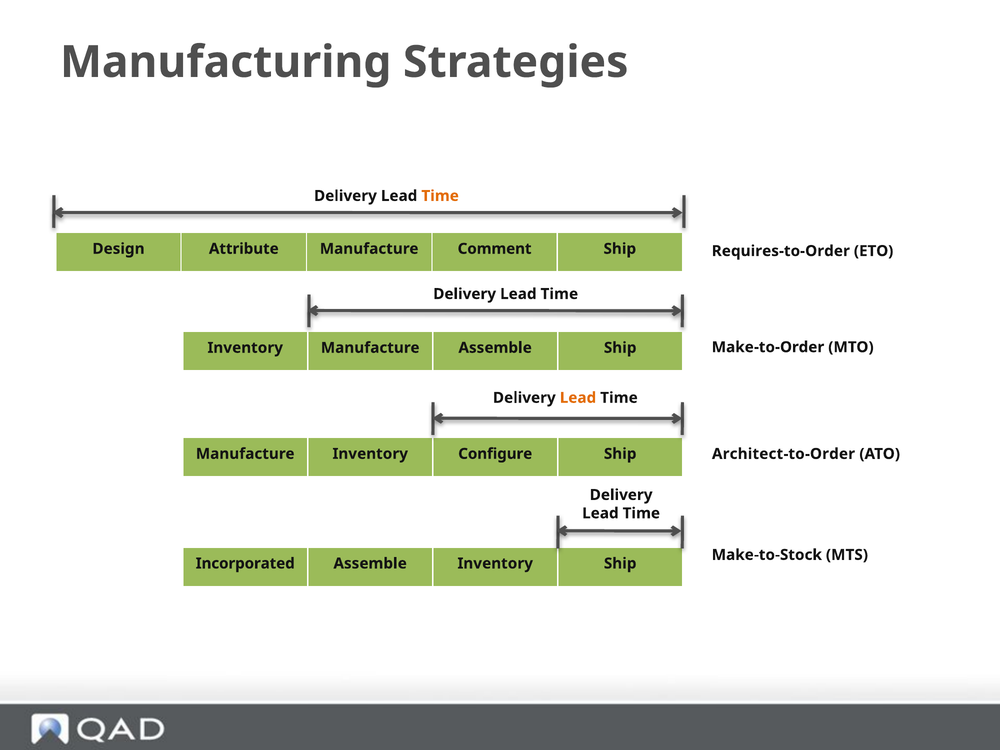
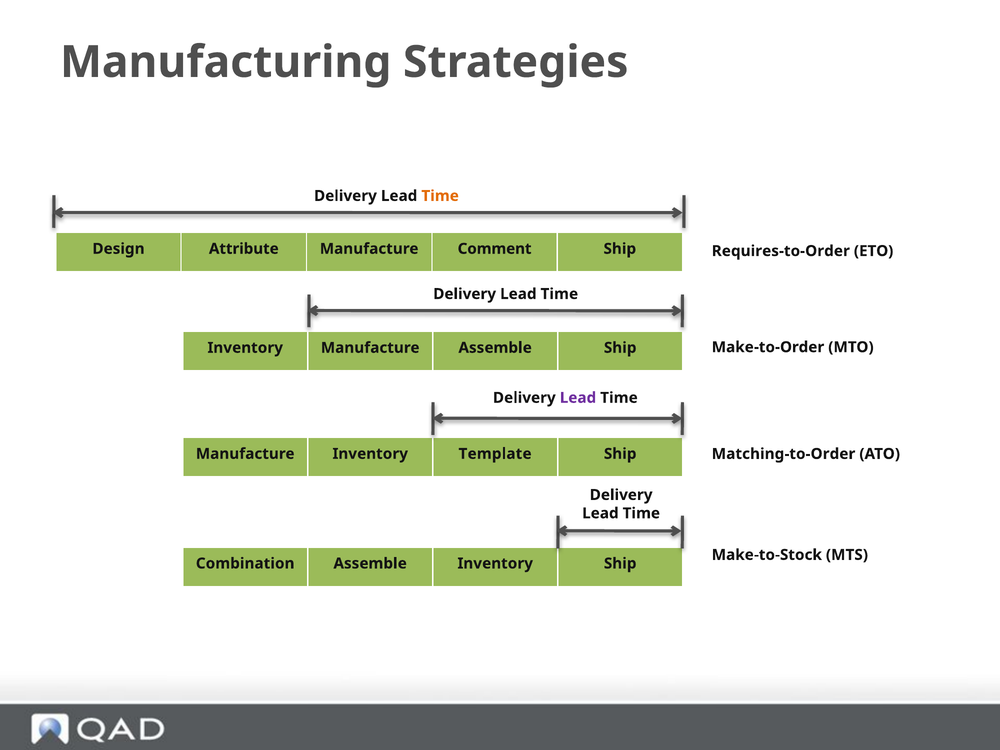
Lead at (578, 398) colour: orange -> purple
Configure: Configure -> Template
Architect-to-Order: Architect-to-Order -> Matching-to-Order
Incorporated: Incorporated -> Combination
